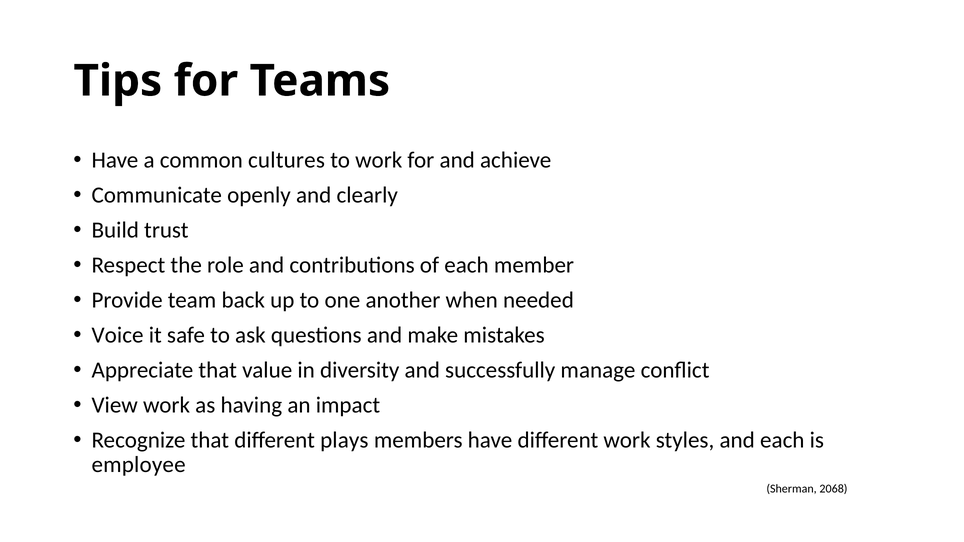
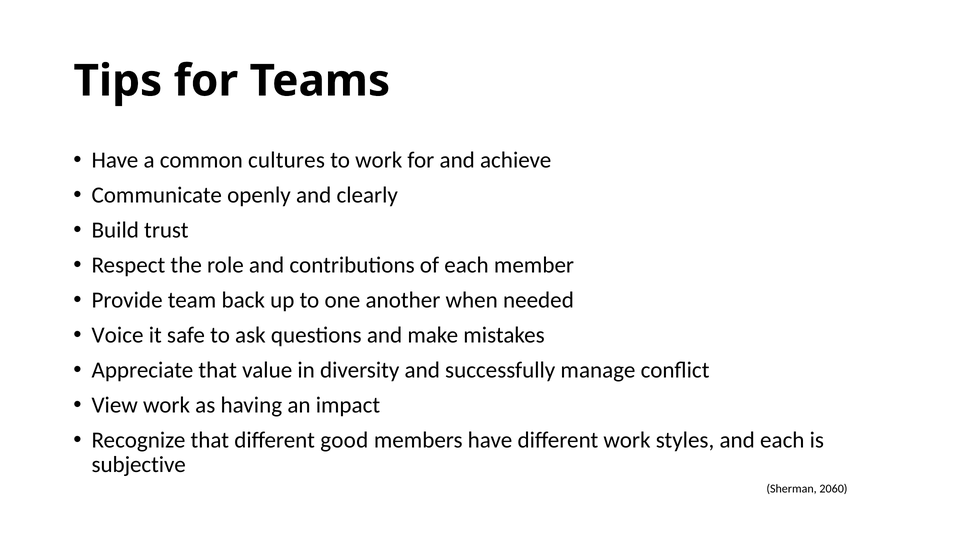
plays: plays -> good
employee: employee -> subjective
2068: 2068 -> 2060
